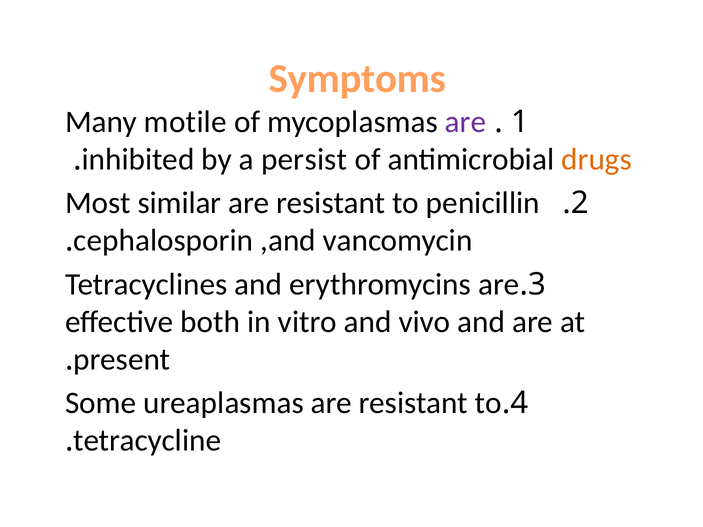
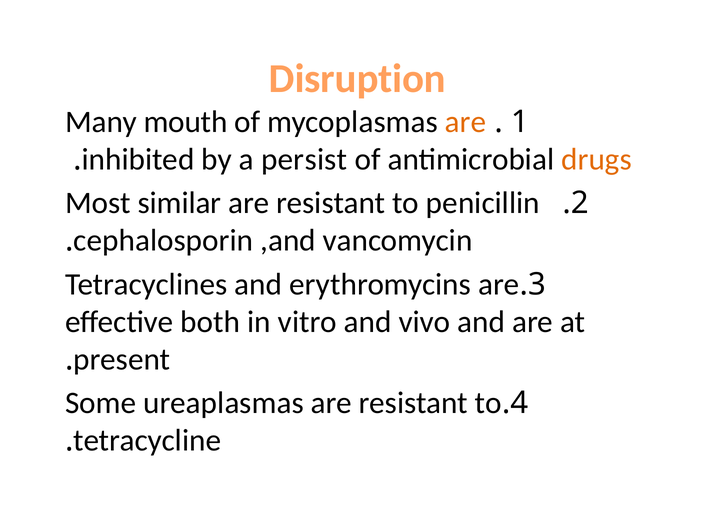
Symptoms: Symptoms -> Disruption
motile: motile -> mouth
are at (466, 122) colour: purple -> orange
